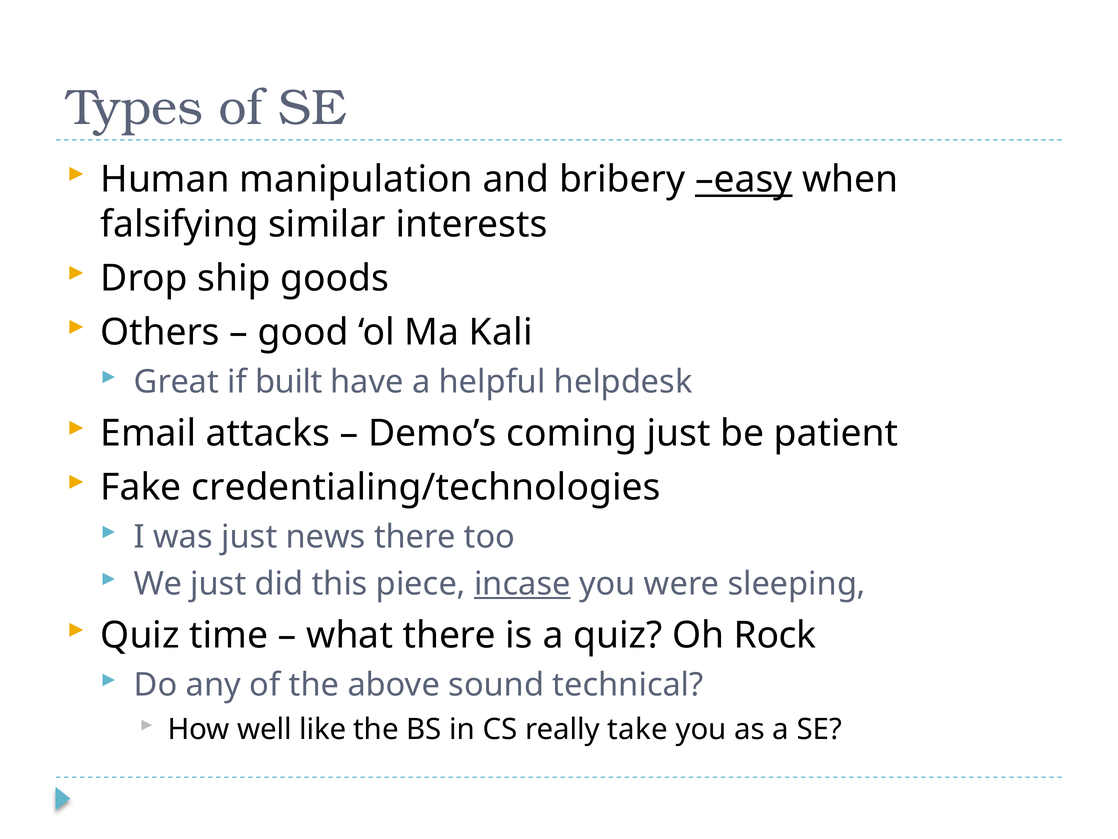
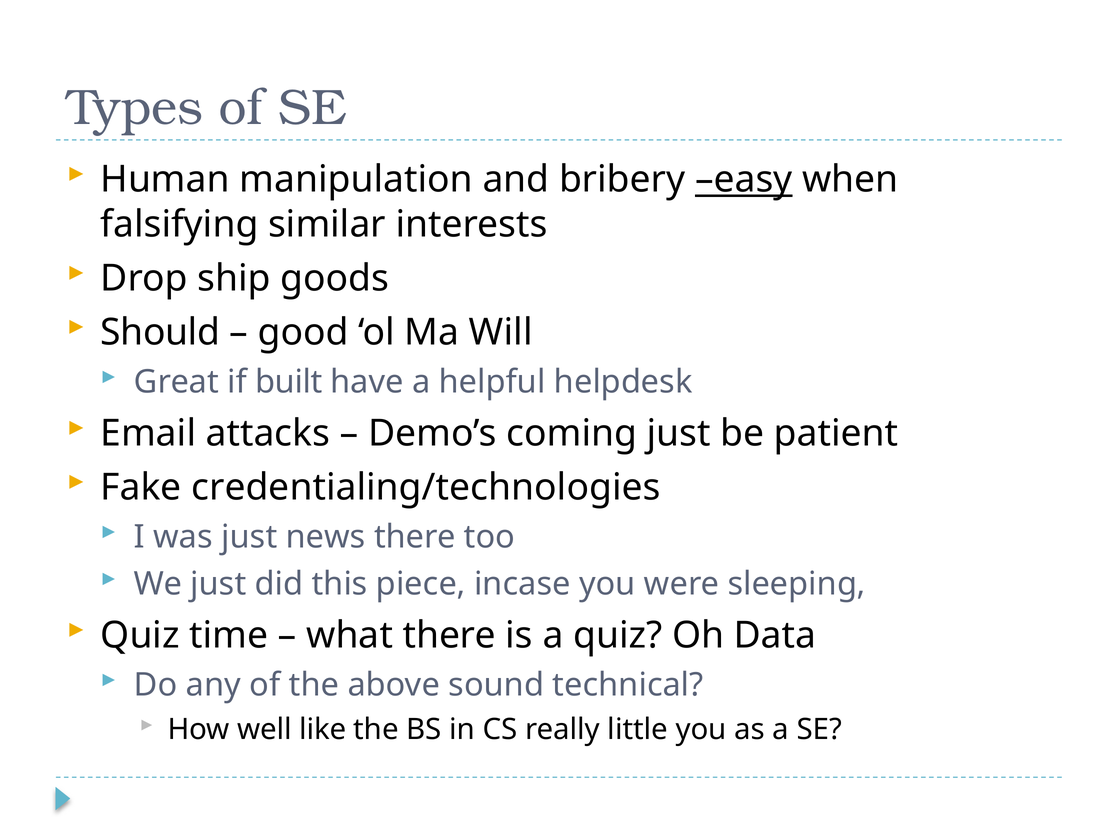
Others: Others -> Should
Kali: Kali -> Will
incase underline: present -> none
Rock: Rock -> Data
take: take -> little
